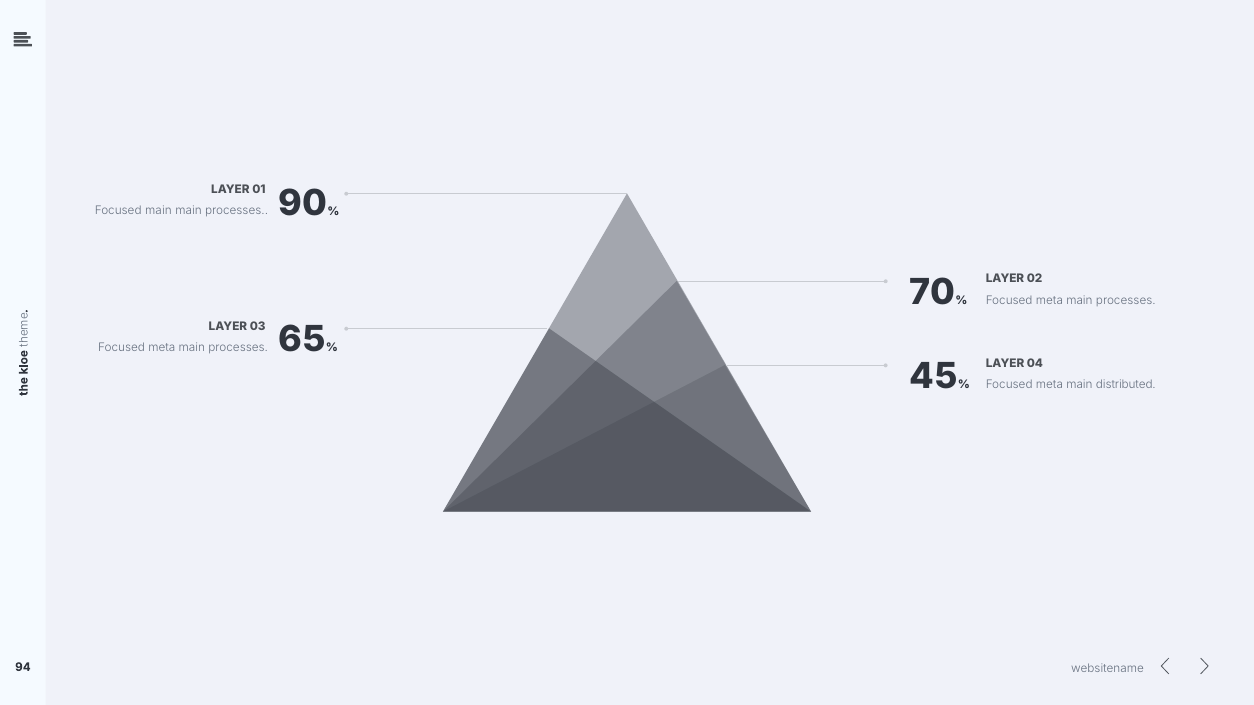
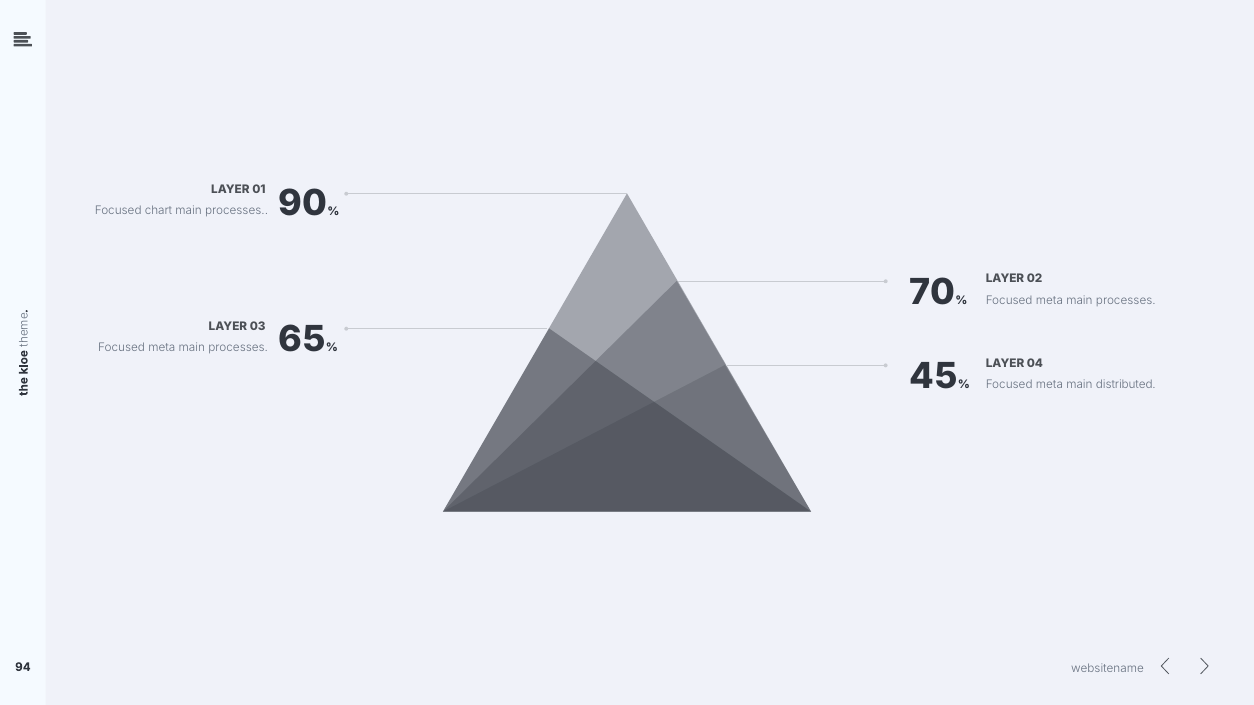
Focused main: main -> chart
